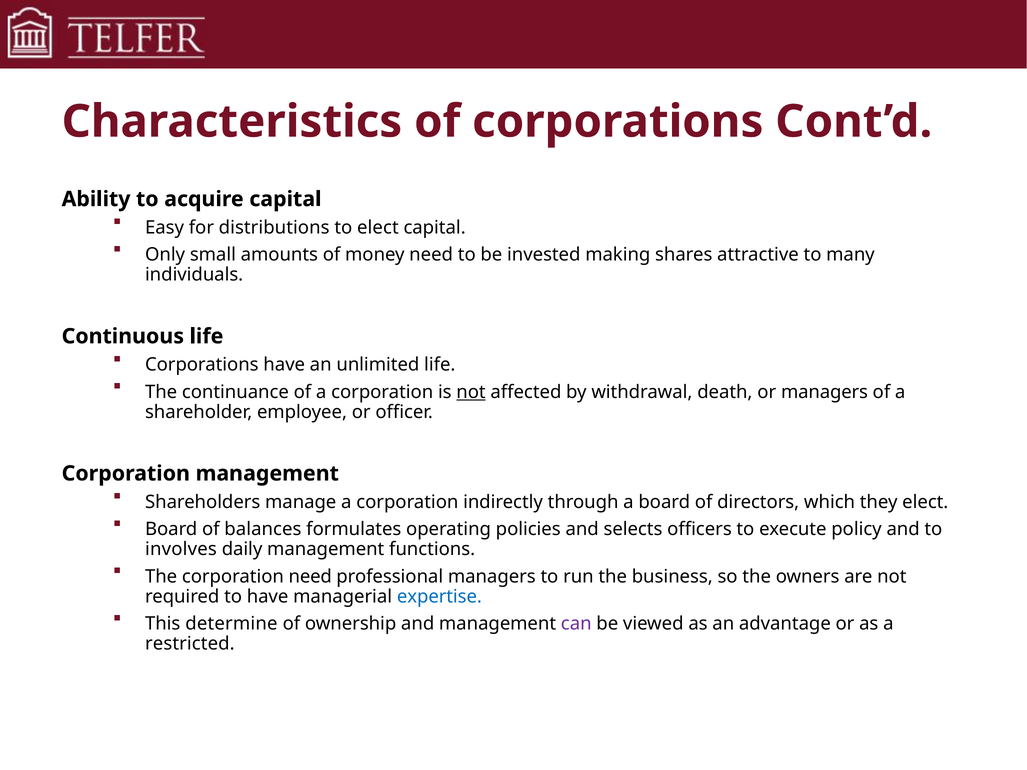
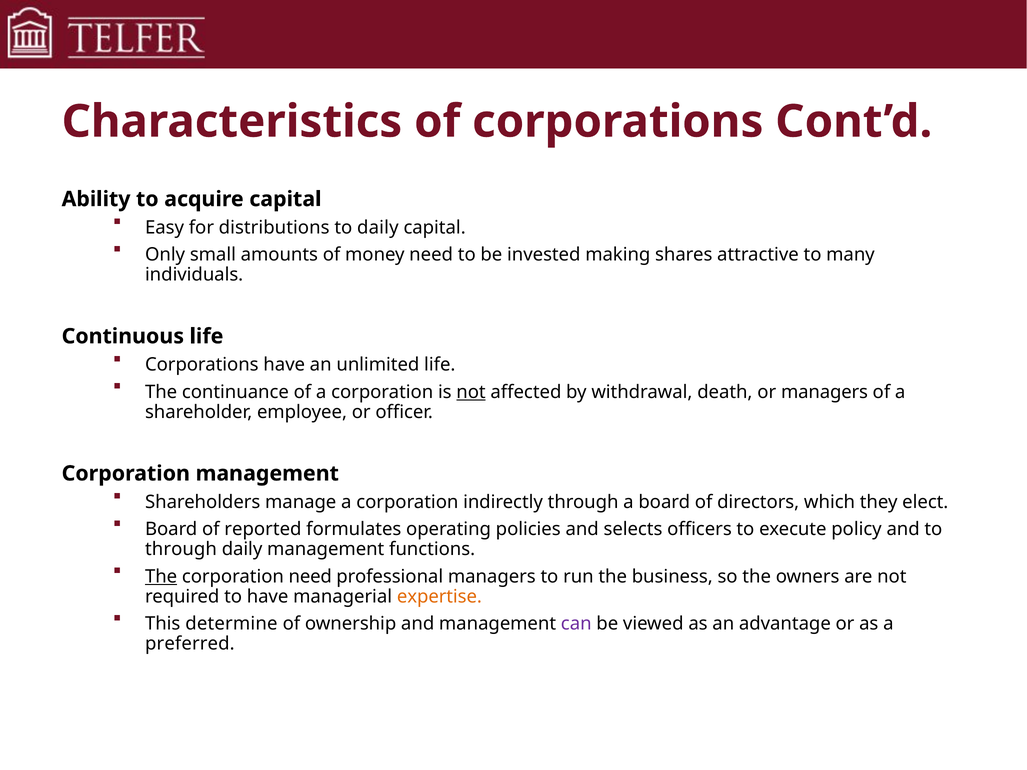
to elect: elect -> daily
balances: balances -> reported
involves at (181, 549): involves -> through
The at (161, 577) underline: none -> present
expertise colour: blue -> orange
restricted: restricted -> preferred
